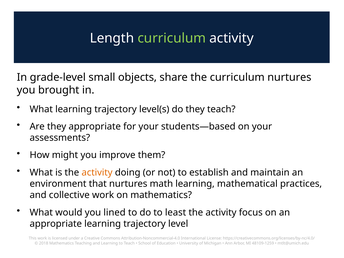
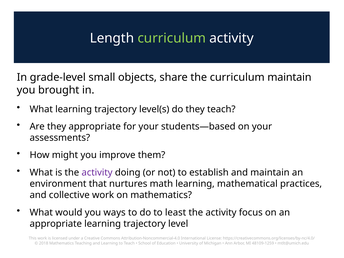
curriculum nurtures: nurtures -> maintain
activity at (97, 173) colour: orange -> purple
lined: lined -> ways
